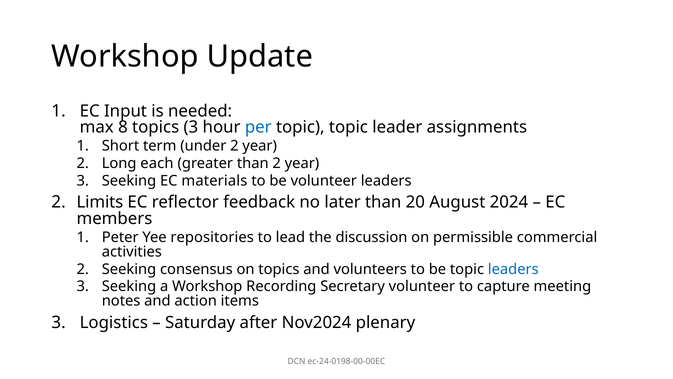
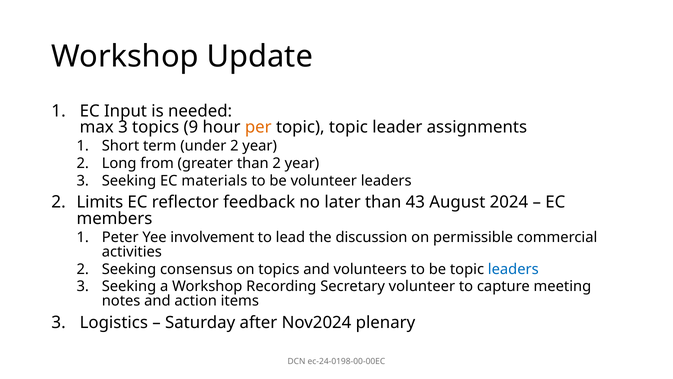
max 8: 8 -> 3
topics 3: 3 -> 9
per colour: blue -> orange
each: each -> from
20: 20 -> 43
repositories: repositories -> involvement
